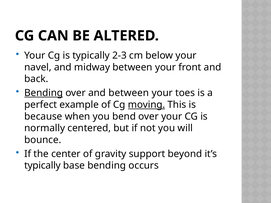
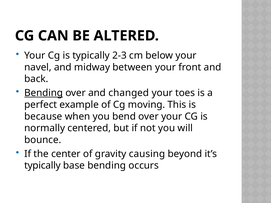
and between: between -> changed
moving underline: present -> none
support: support -> causing
